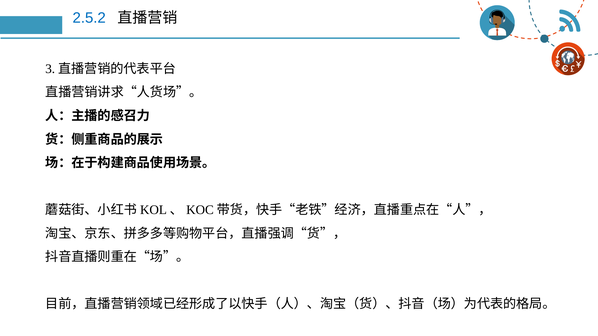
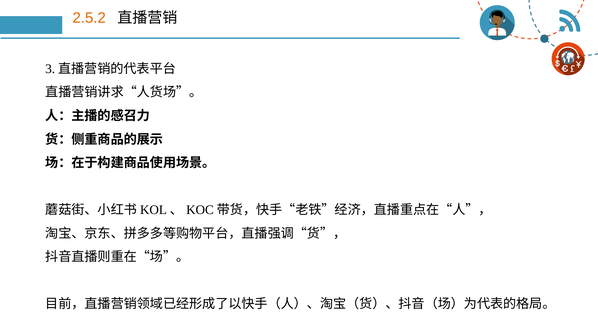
2.5.2 colour: blue -> orange
